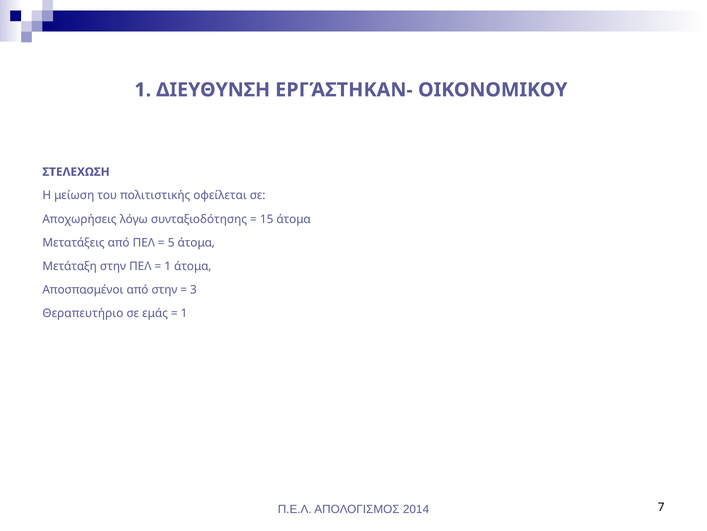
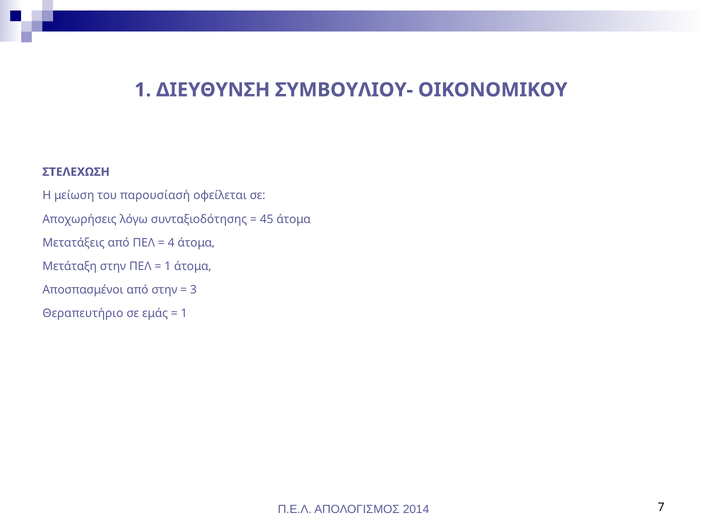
ΕΡΓΆΣΤΗΚΑΝ-: ΕΡΓΆΣΤΗΚΑΝ- -> ΣΥΜΒΟΥΛΙΟΥ-
πολιτιστικής: πολιτιστικής -> παρουσίασή
15: 15 -> 45
5: 5 -> 4
